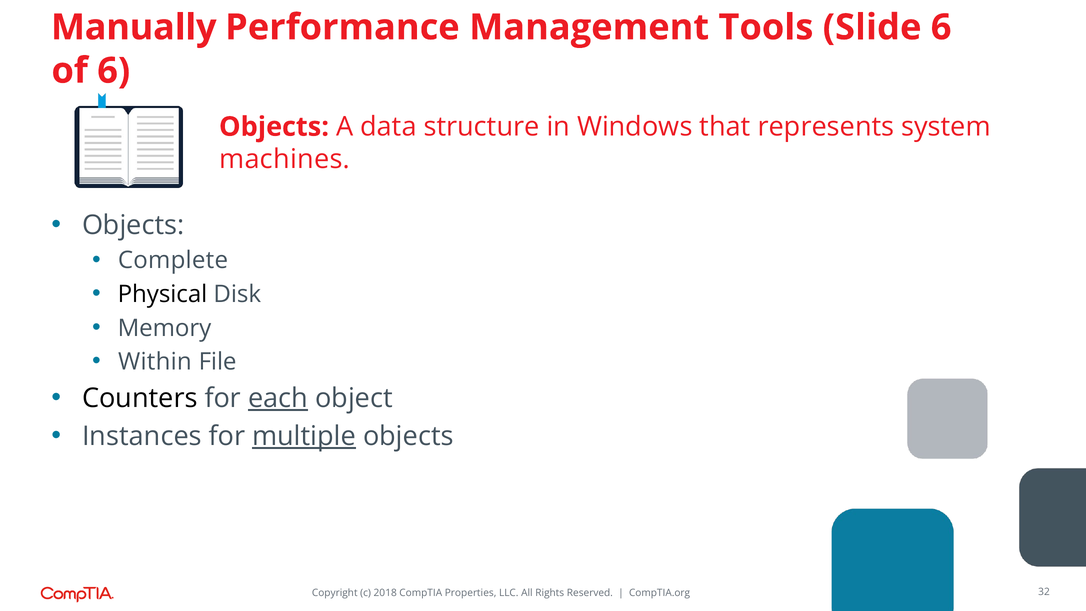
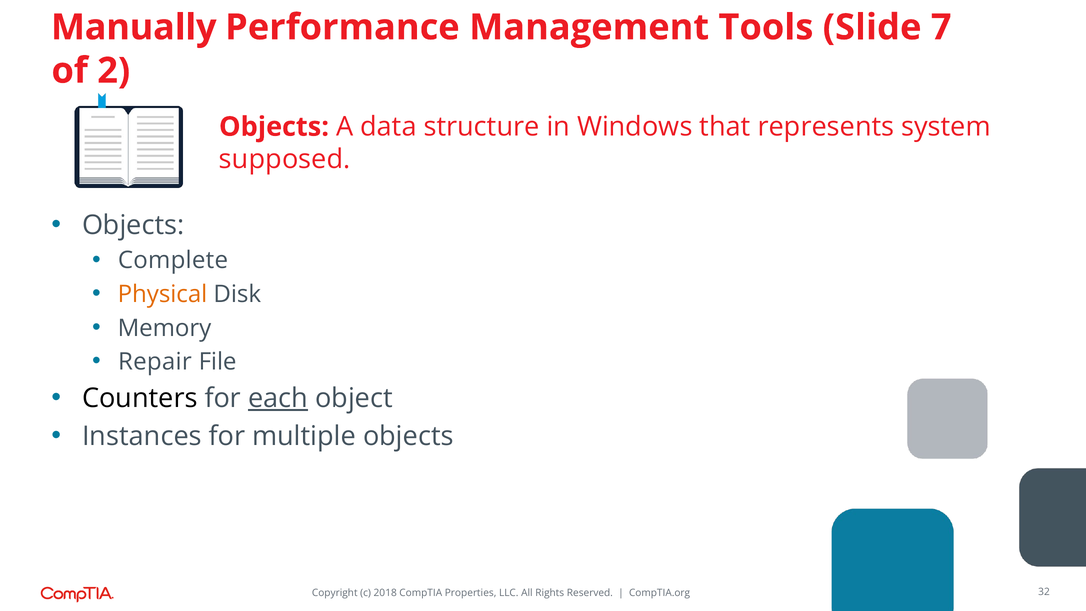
Slide 6: 6 -> 7
of 6: 6 -> 2
machines: machines -> supposed
Physical colour: black -> orange
Within: Within -> Repair
multiple underline: present -> none
